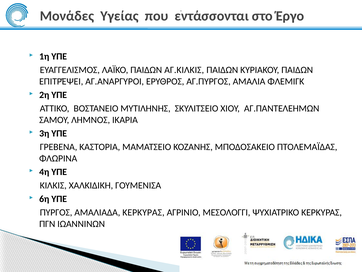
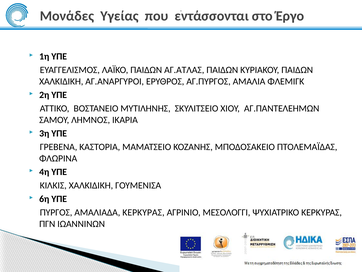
ΑΓ.ΚΙΛΚΙΣ: ΑΓ.ΚΙΛΚΙΣ -> ΑΓ.ΑΤΛΑΣ
ΕΠΙΤΡΈΨΕΙ at (61, 81): ΕΠΙΤΡΈΨΕΙ -> ΧΑΛΚΙΔΙΚΗ
